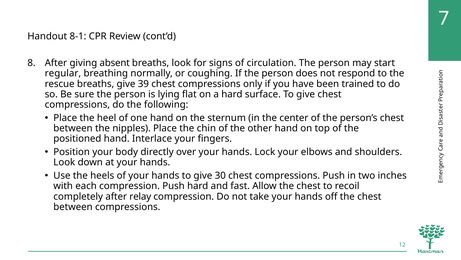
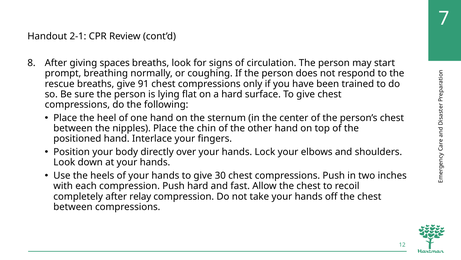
8-1: 8-1 -> 2-1
absent: absent -> spaces
regular: regular -> prompt
39: 39 -> 91
